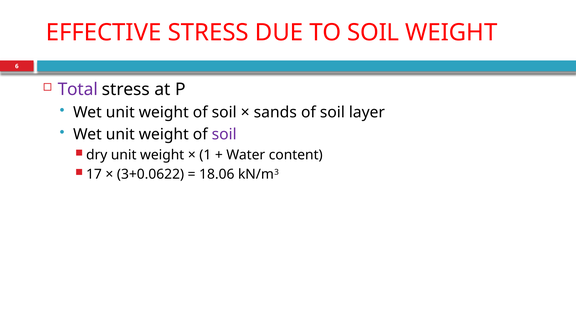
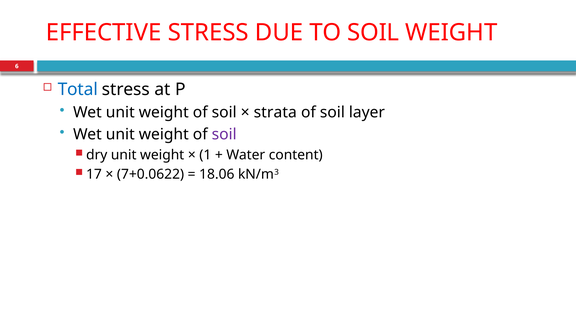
Total colour: purple -> blue
sands: sands -> strata
3+0.0622: 3+0.0622 -> 7+0.0622
